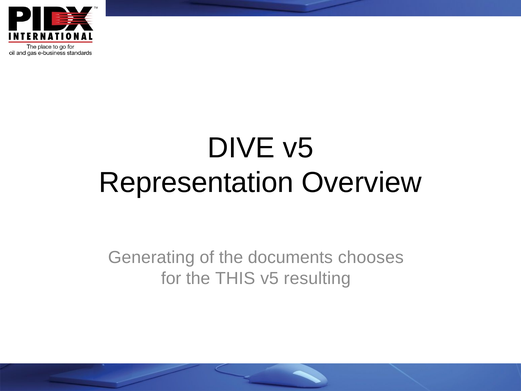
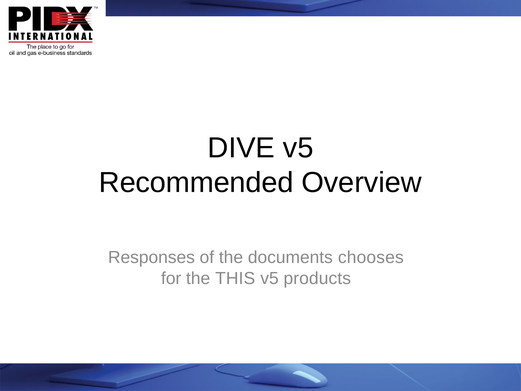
Representation: Representation -> Recommended
Generating: Generating -> Responses
resulting: resulting -> products
